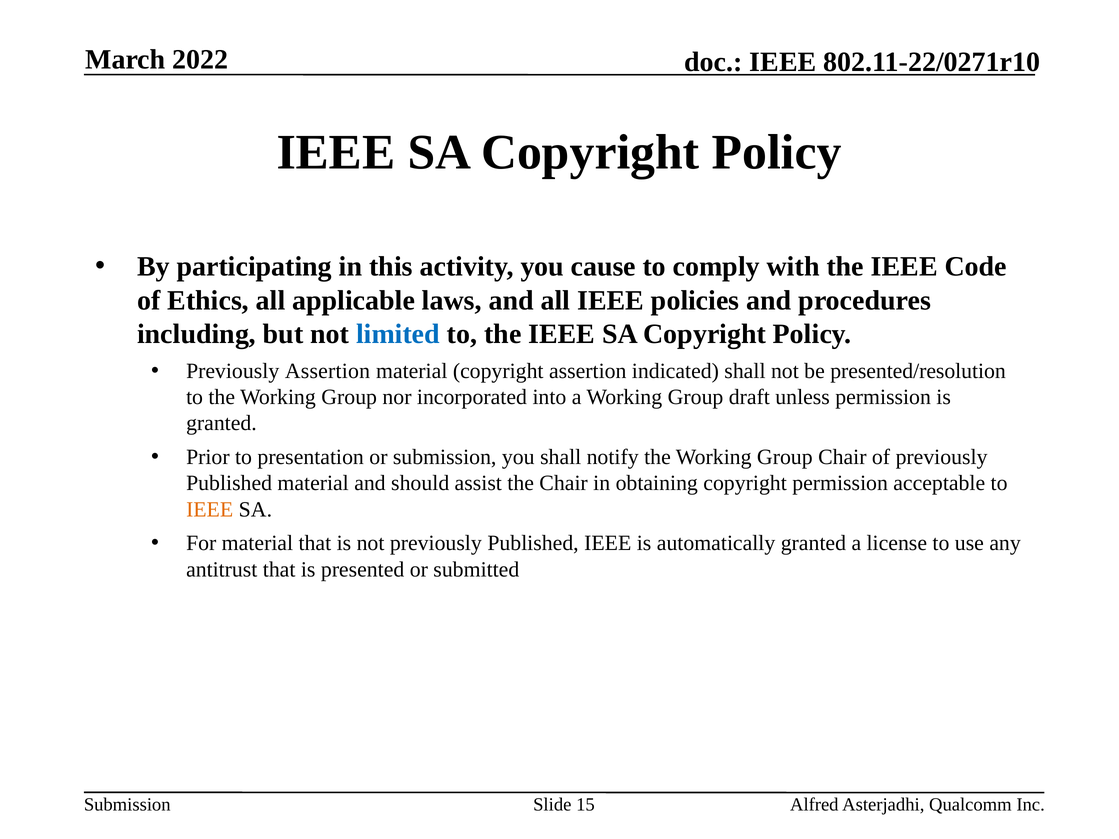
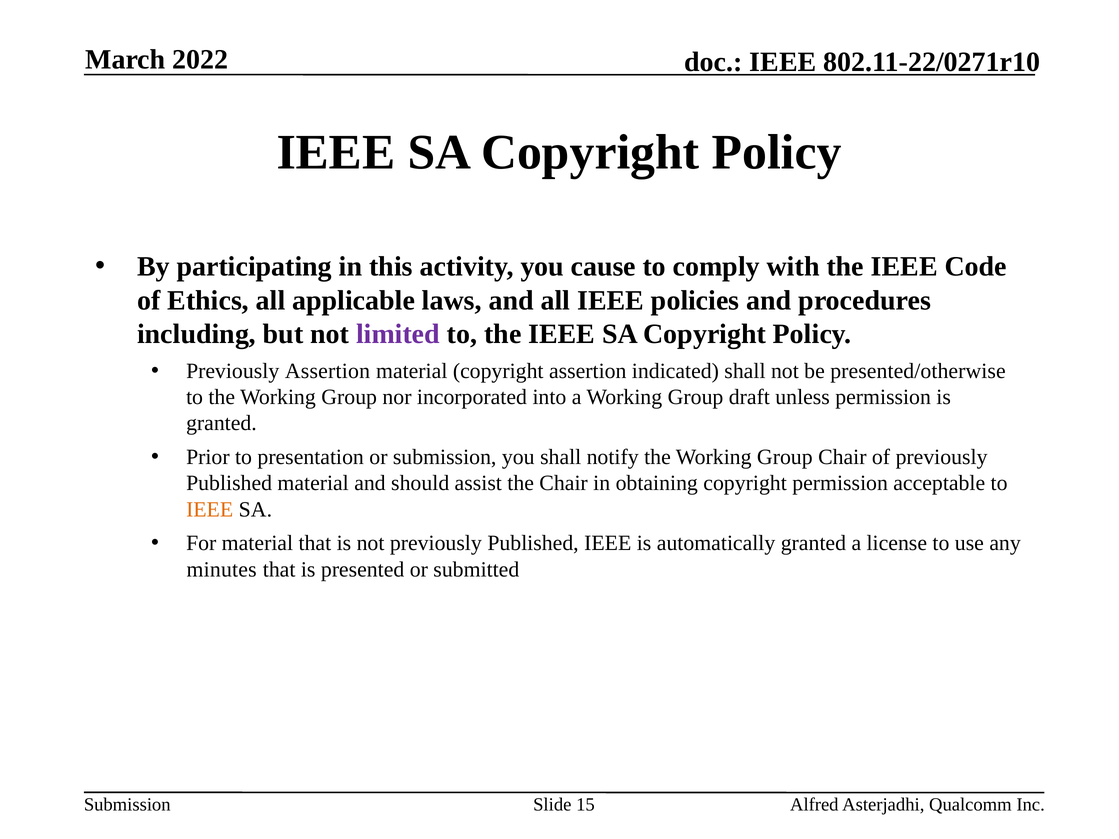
limited colour: blue -> purple
presented/resolution: presented/resolution -> presented/otherwise
antitrust: antitrust -> minutes
